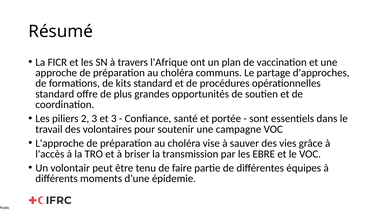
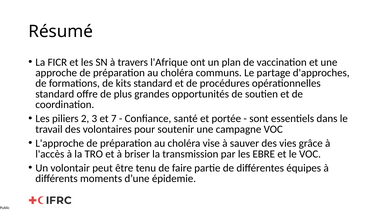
et 3: 3 -> 7
